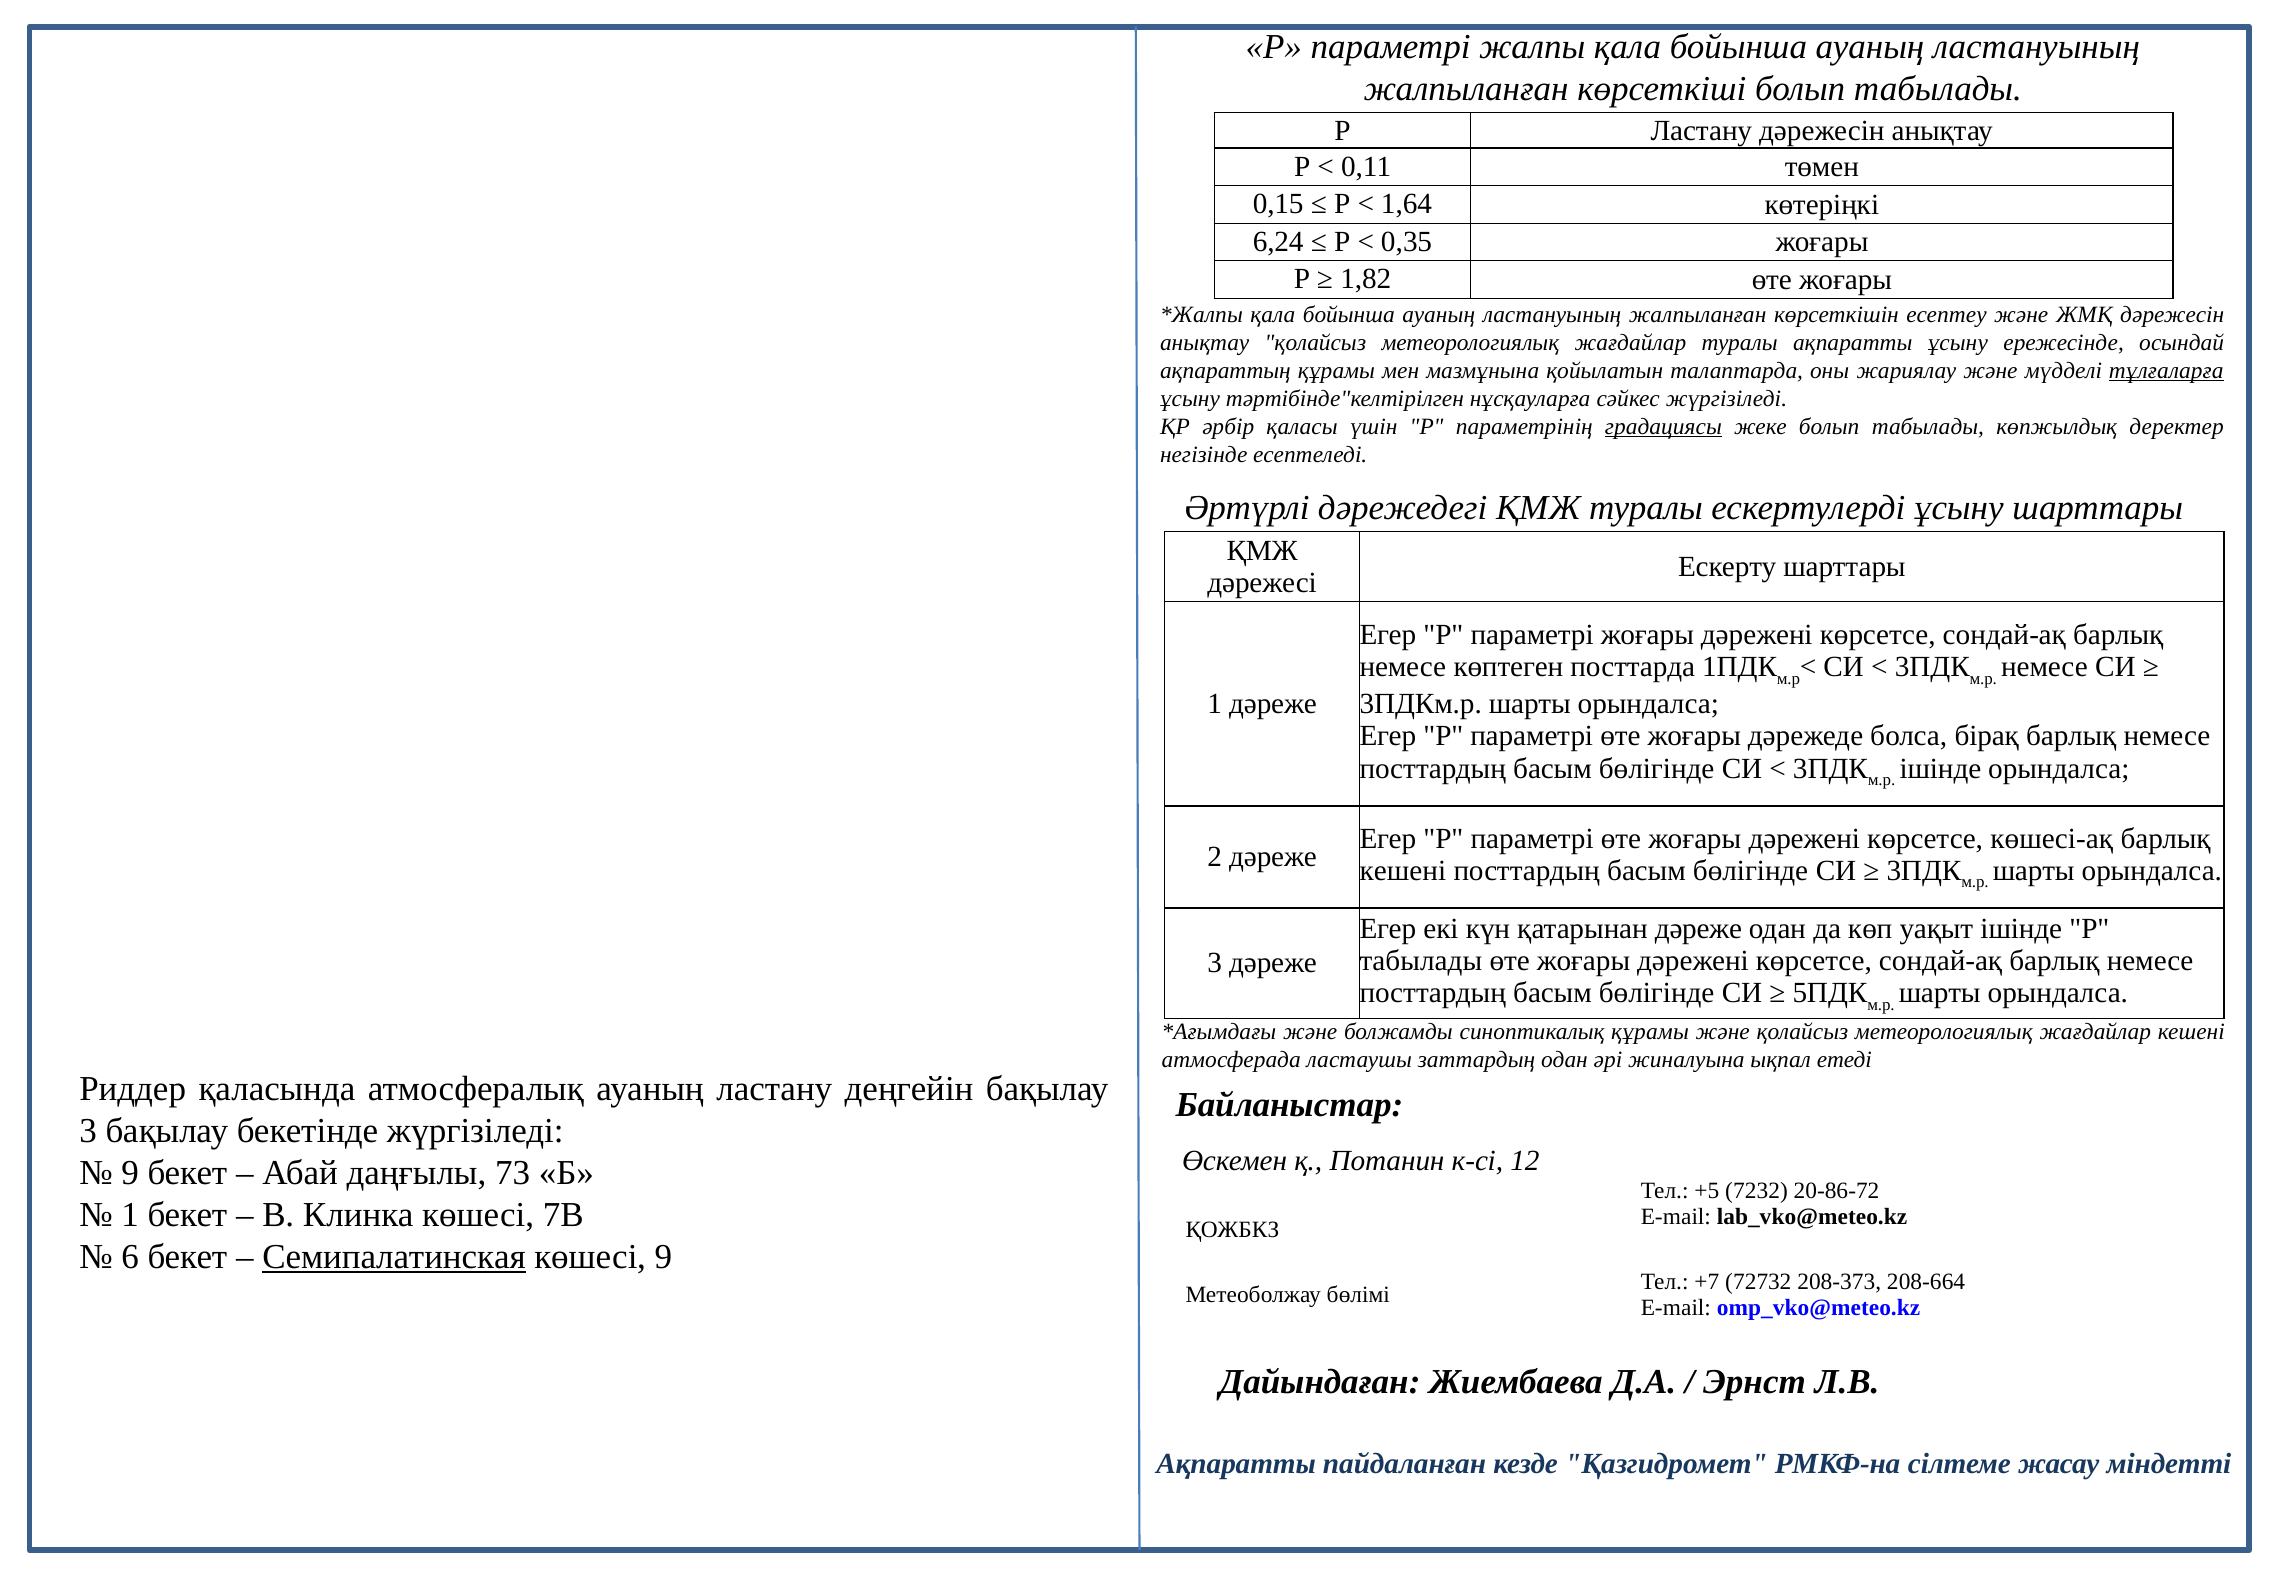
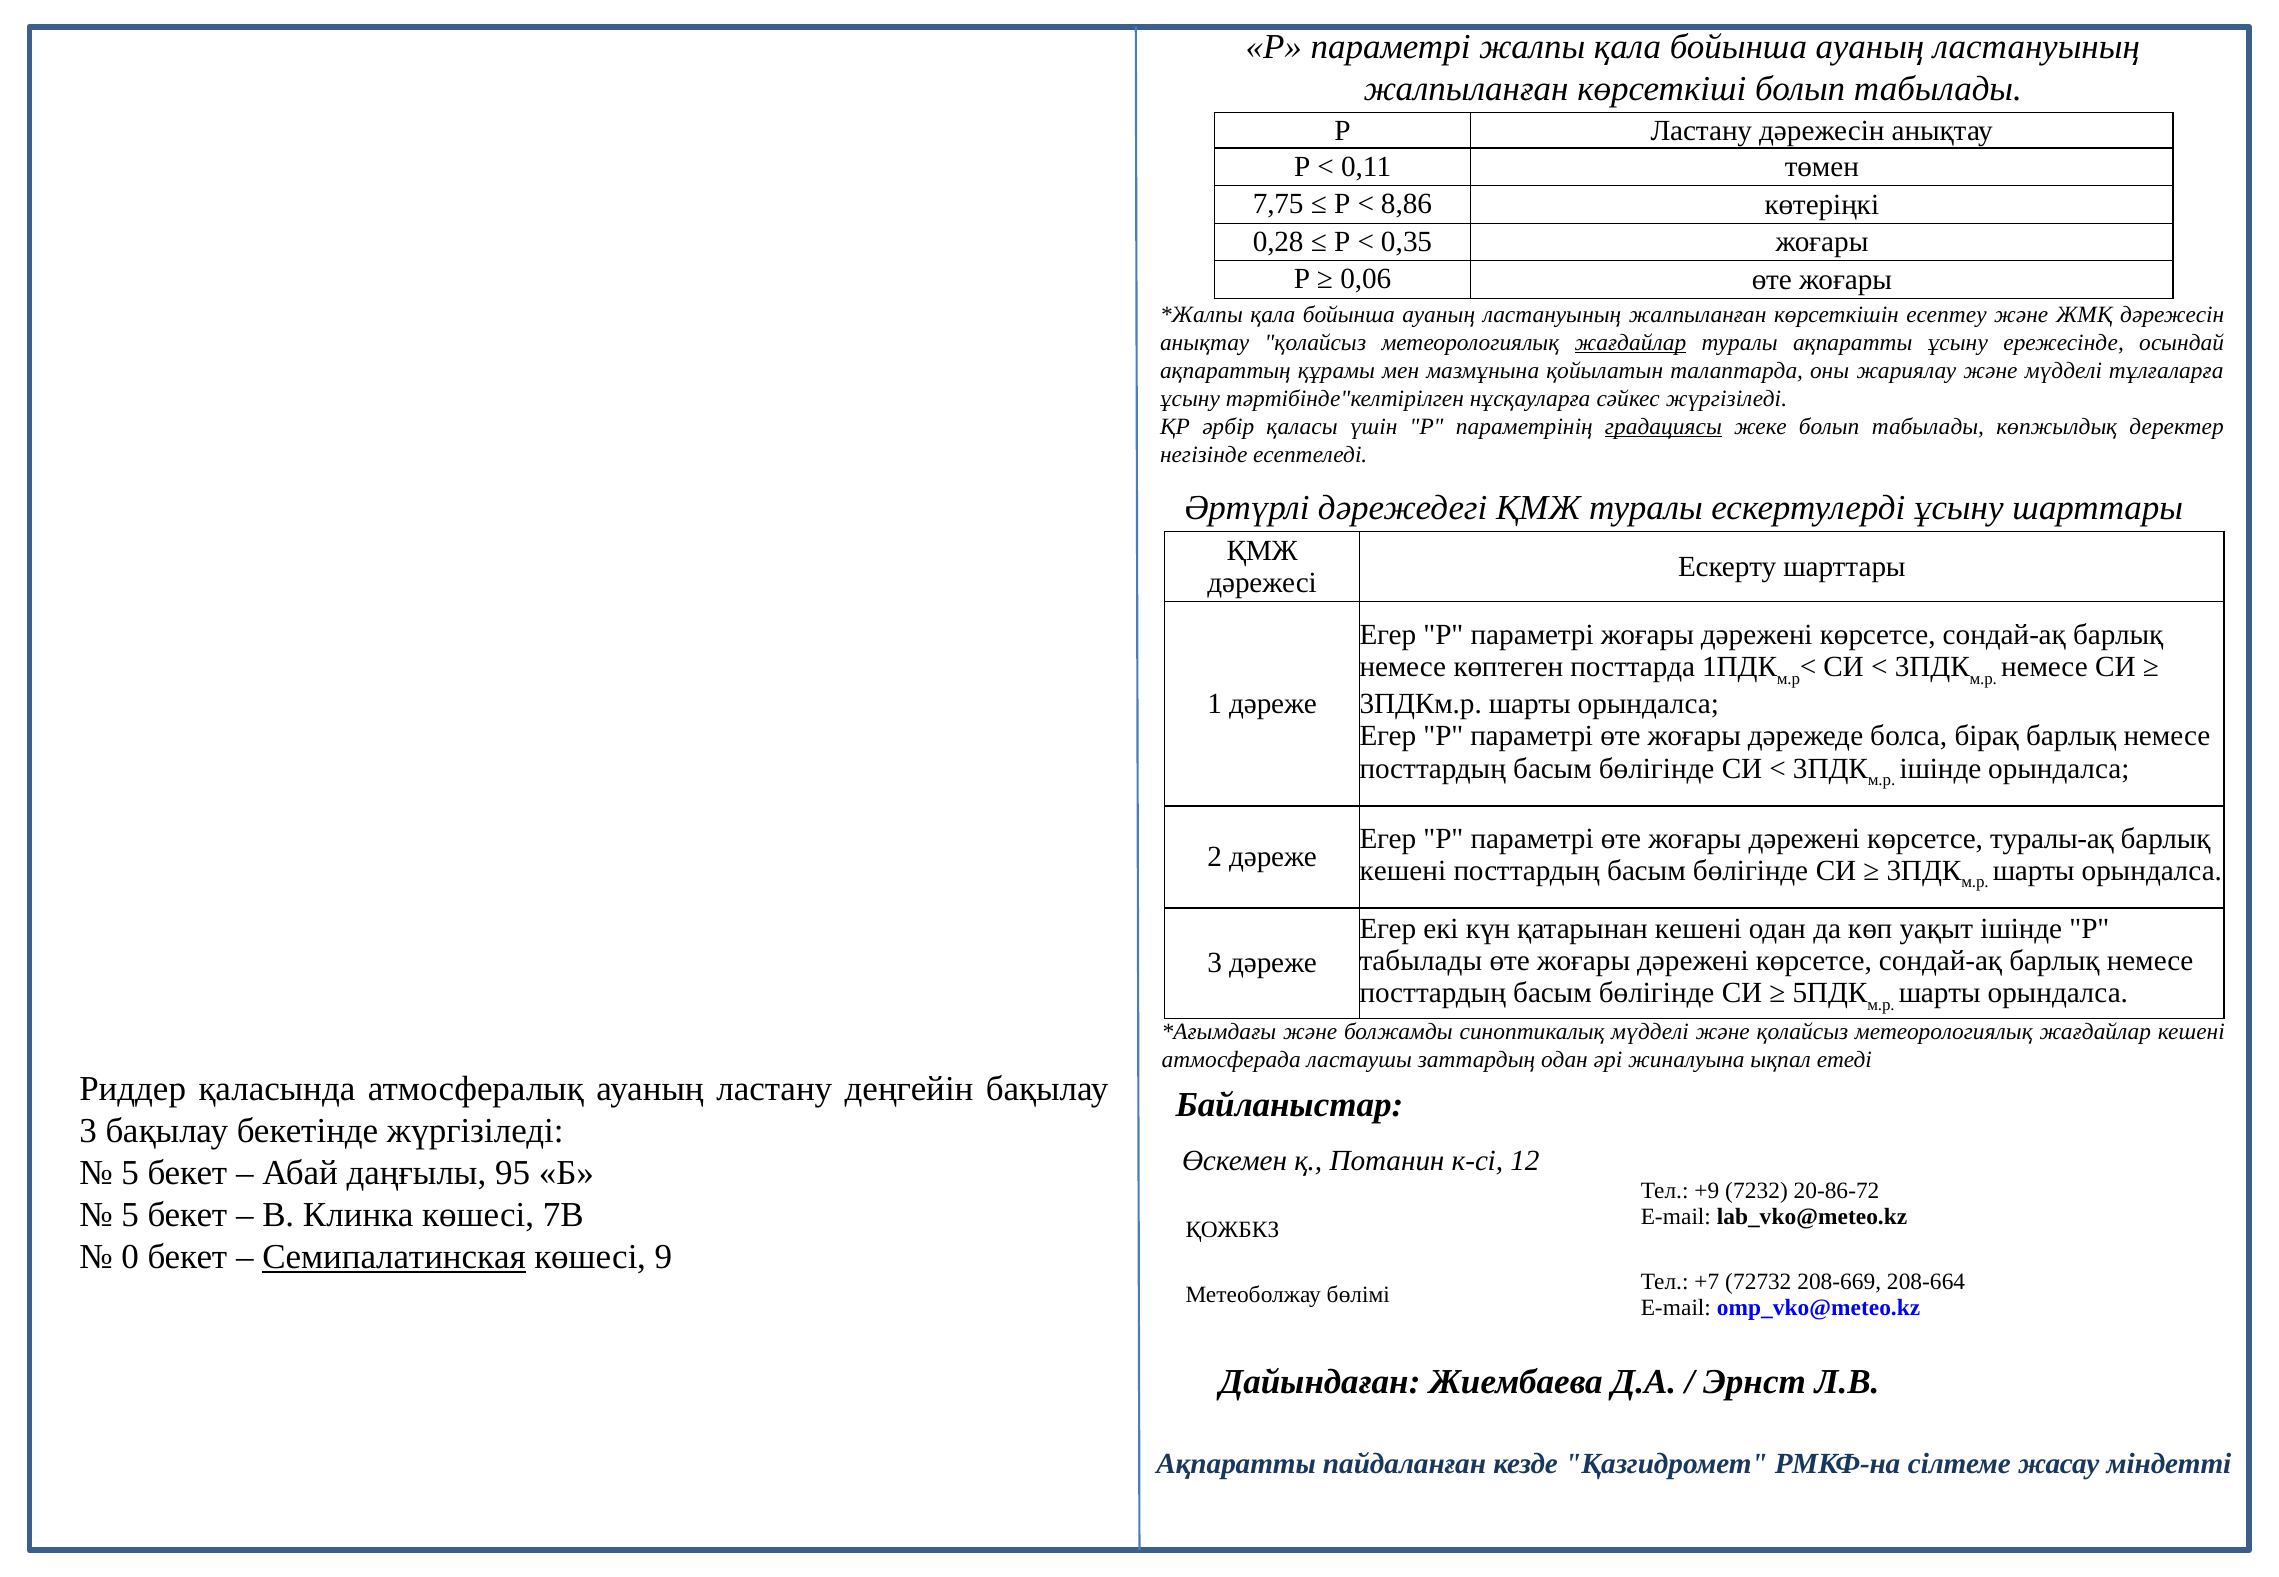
0,15: 0,15 -> 7,75
1,64: 1,64 -> 8,86
6,24: 6,24 -> 0,28
1,82: 1,82 -> 0,06
жағдайлар at (1630, 343) underline: none -> present
тұлғаларға underline: present -> none
көшесі-ақ: көшесі-ақ -> туралы-ақ
қатарынан дәреже: дәреже -> кешені
синоптикалық құрамы: құрамы -> мүдделі
9 at (130, 1173): 9 -> 5
73: 73 -> 95
+5: +5 -> +9
1 at (130, 1215): 1 -> 5
6: 6 -> 0
208-373: 208-373 -> 208-669
